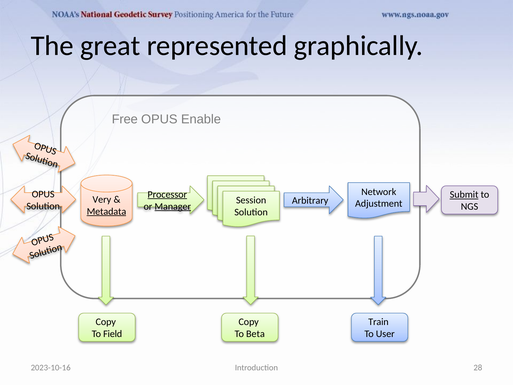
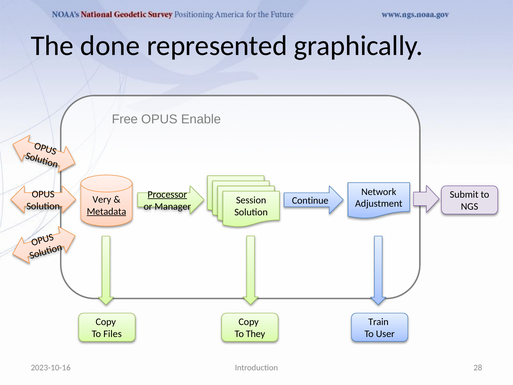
great: great -> done
Submit underline: present -> none
Arbitrary: Arbitrary -> Continue
Manager underline: present -> none
Field: Field -> Files
Beta: Beta -> They
